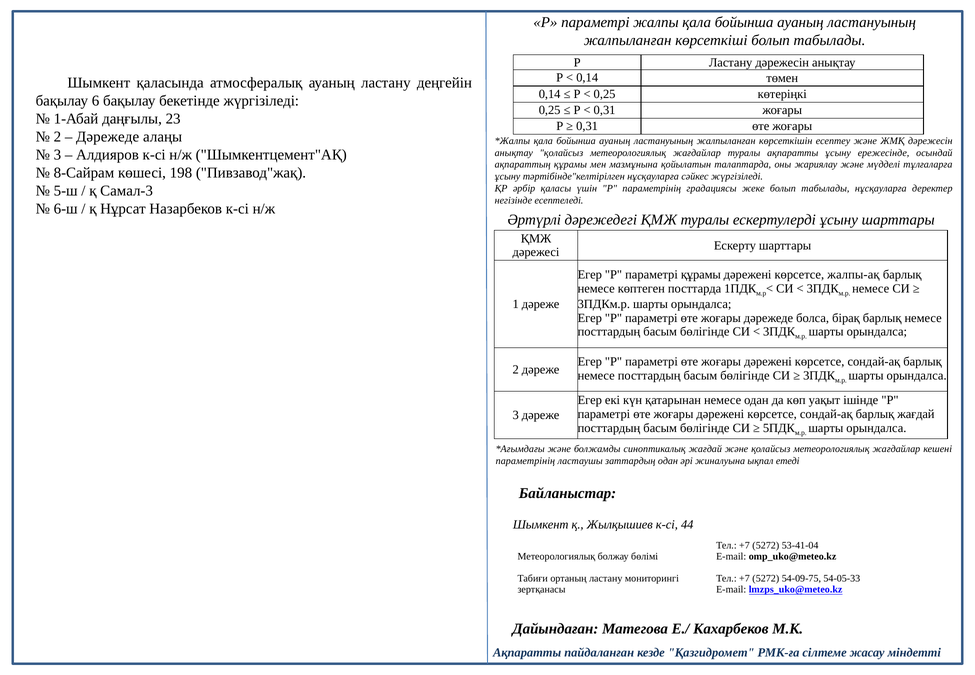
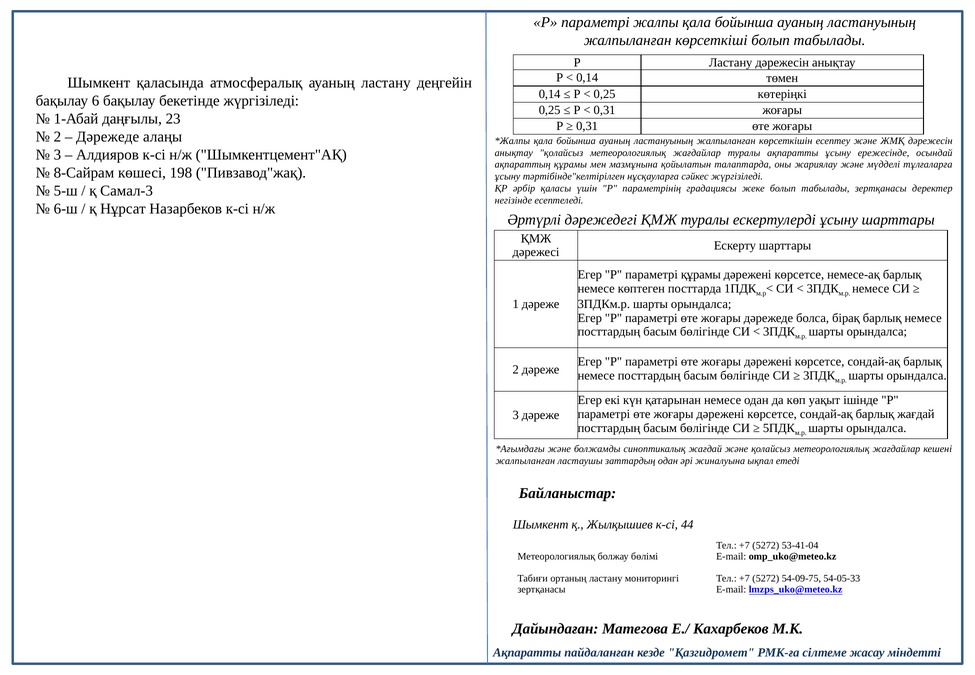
табылады нұсқауларға: нұсқауларға -> зертқанасы
жалпы-ақ: жалпы-ақ -> немесе-ақ
параметрінің at (525, 461): параметрінің -> жалпыланған
